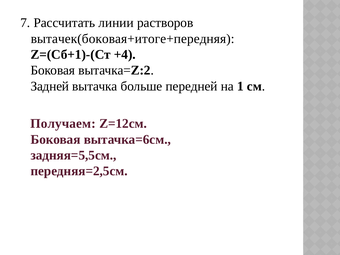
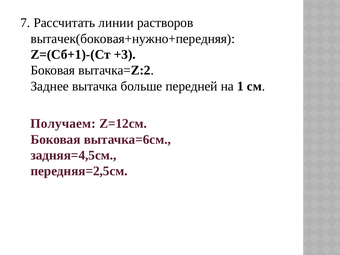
вытачек(боковая+итоге+передняя: вытачек(боковая+итоге+передняя -> вытачек(боковая+нужно+передняя
+4: +4 -> +3
Задней: Задней -> Заднее
задняя=5,5см: задняя=5,5см -> задняя=4,5см
